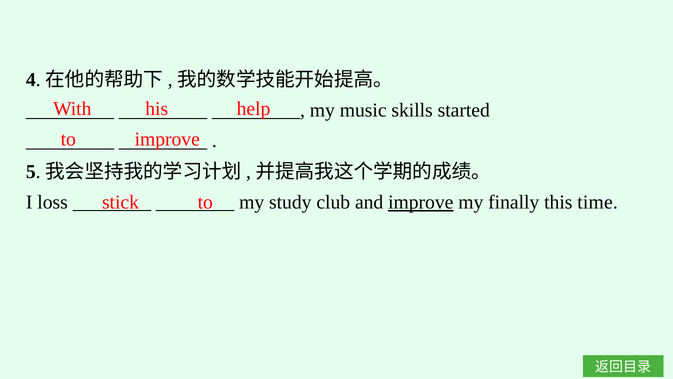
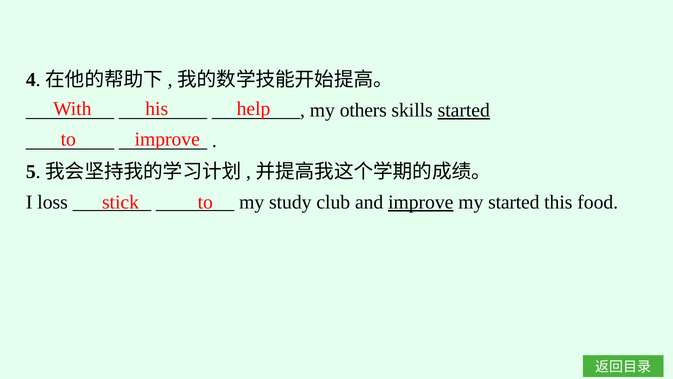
music: music -> others
started at (464, 110) underline: none -> present
my finally: finally -> started
time: time -> food
